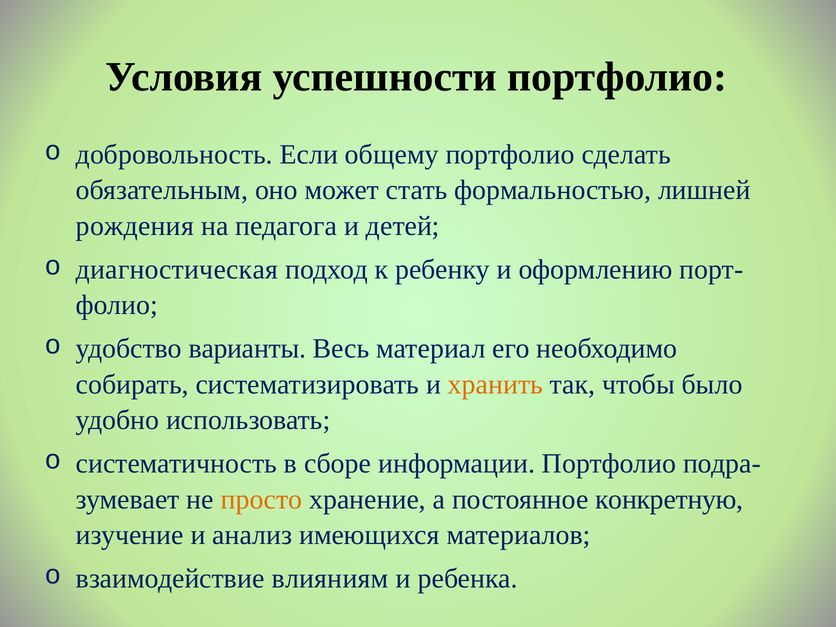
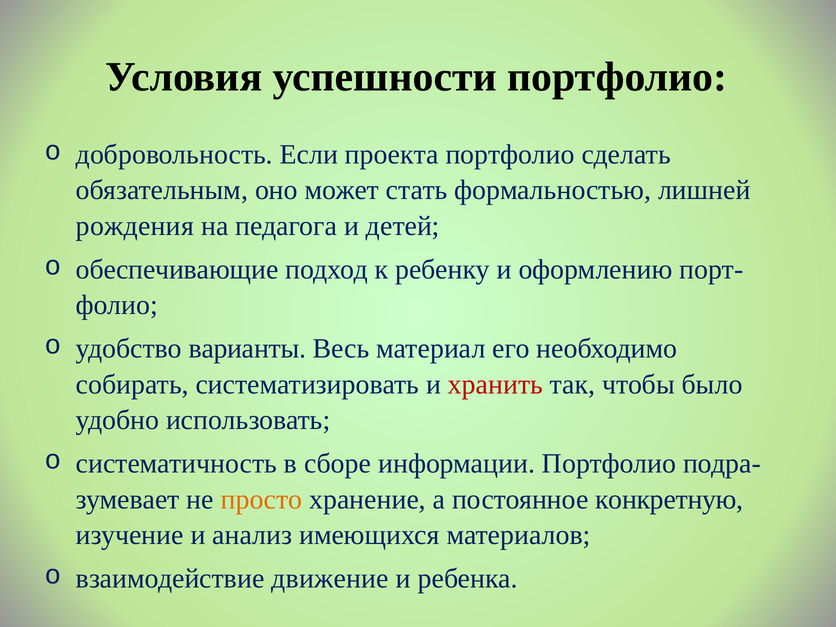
общему: общему -> проекта
диагностическая: диагностическая -> обеспечивающие
хранить colour: orange -> red
влияниям: влияниям -> движение
